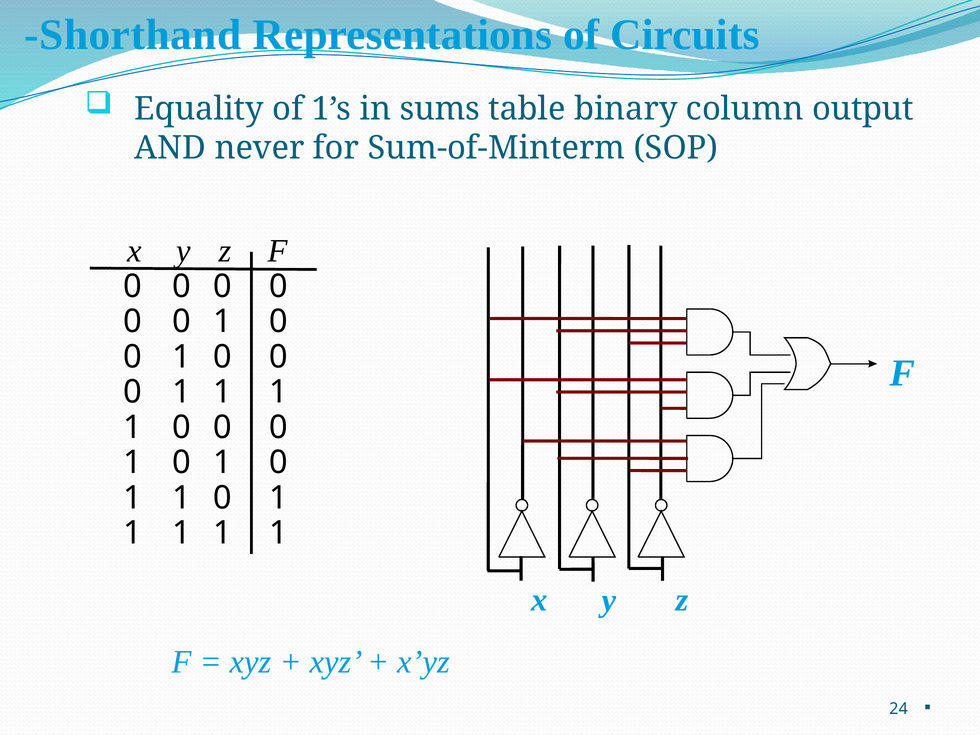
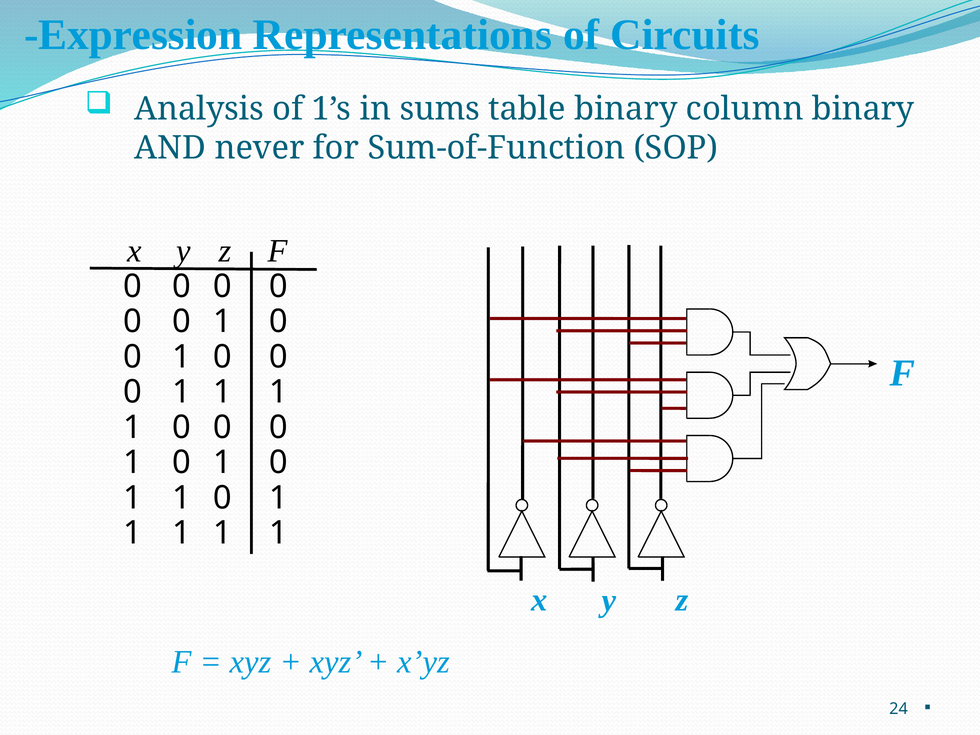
Shorthand: Shorthand -> Expression
Equality: Equality -> Analysis
column output: output -> binary
Sum-of-Minterm: Sum-of-Minterm -> Sum-of-Function
